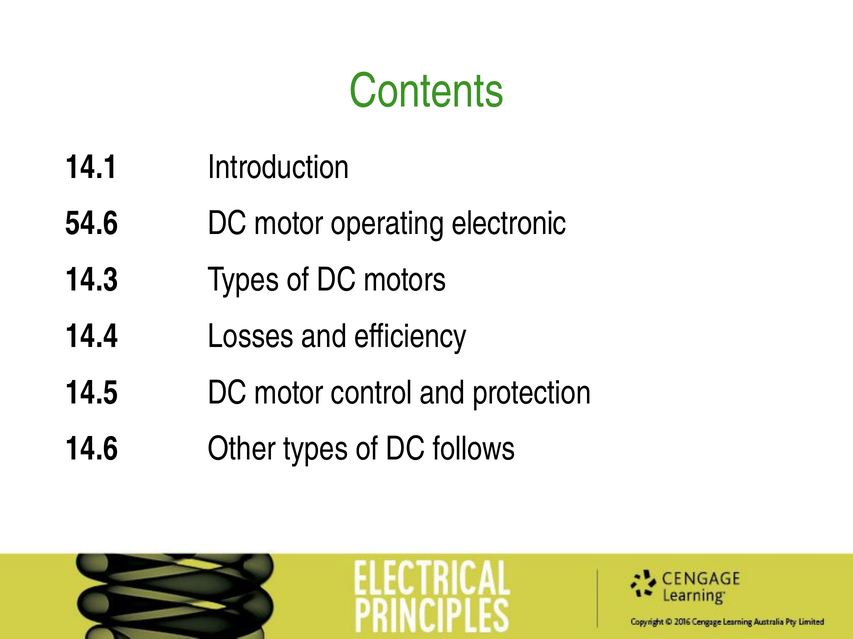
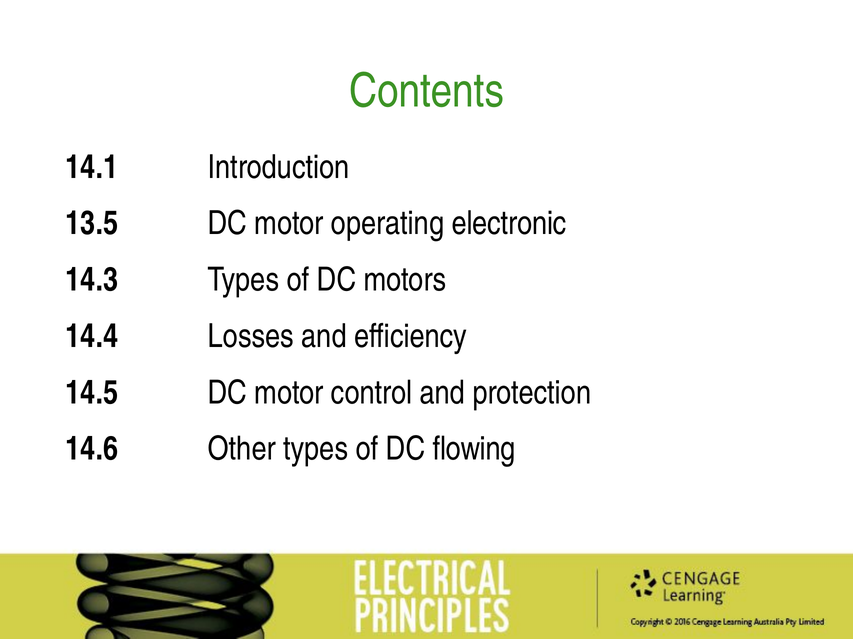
54.6: 54.6 -> 13.5
follows: follows -> flowing
